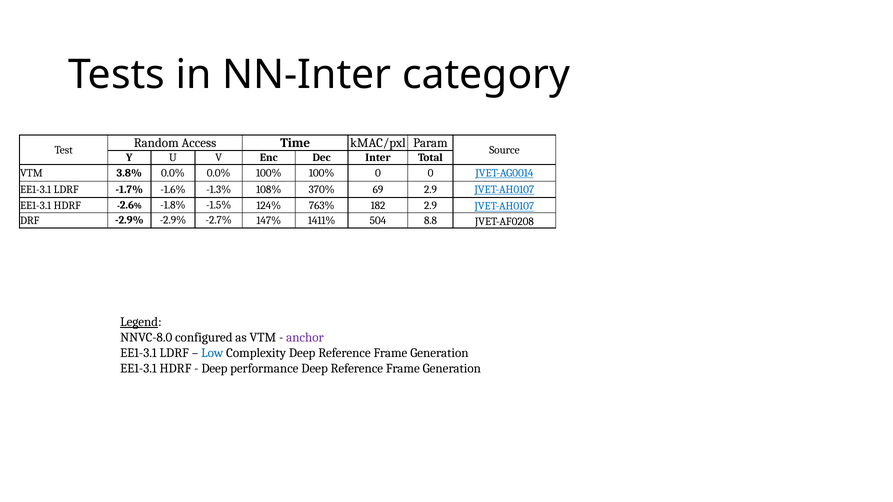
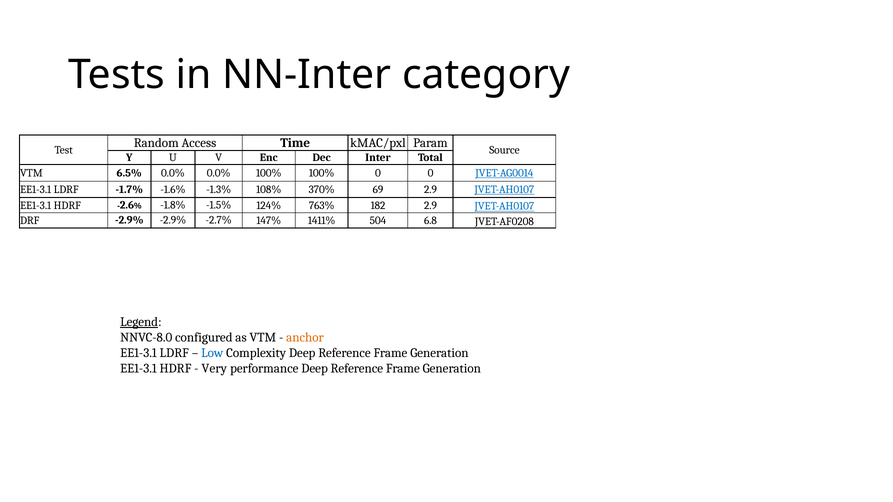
3.8%: 3.8% -> 6.5%
8.8: 8.8 -> 6.8
anchor colour: purple -> orange
Deep at (214, 369): Deep -> Very
